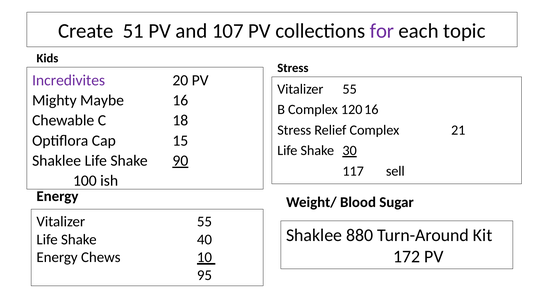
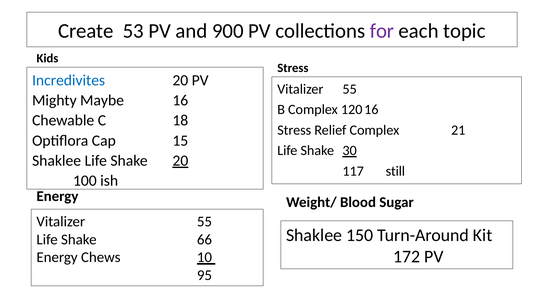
51: 51 -> 53
107: 107 -> 900
Incredivites colour: purple -> blue
Shake 90: 90 -> 20
sell: sell -> still
880: 880 -> 150
40: 40 -> 66
